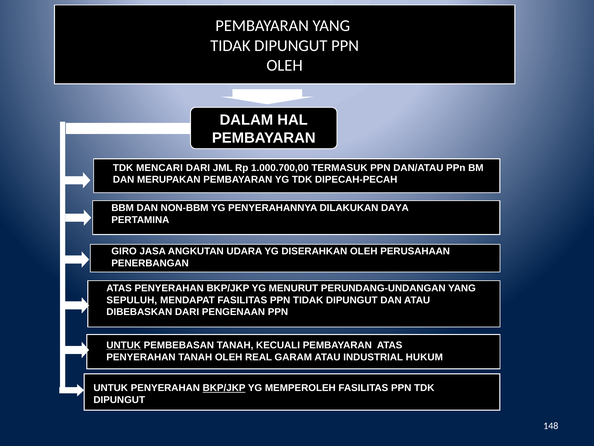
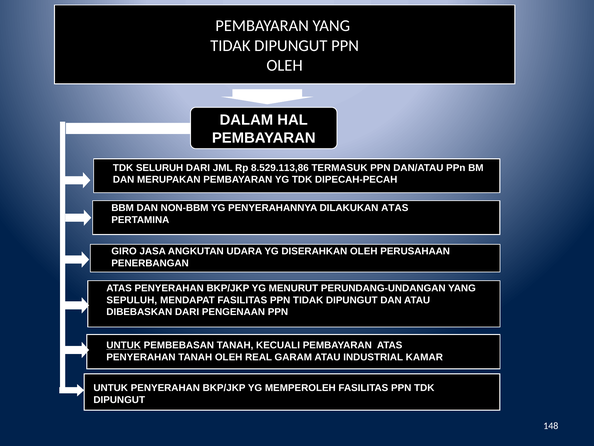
MENCARI: MENCARI -> SELURUH
1.000.700,00: 1.000.700,00 -> 8.529.113,86
DILAKUKAN DAYA: DAYA -> ATAS
HUKUM: HUKUM -> KAMAR
BKP/JKP at (224, 388) underline: present -> none
